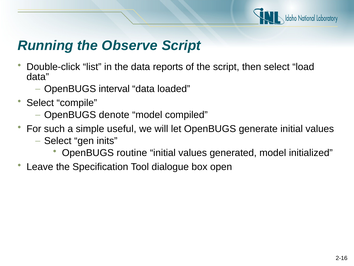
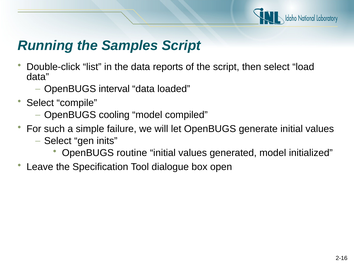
Observe: Observe -> Samples
denote: denote -> cooling
useful: useful -> failure
